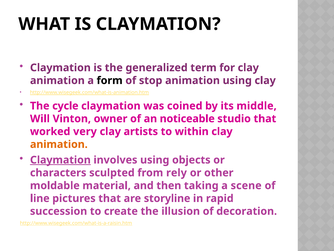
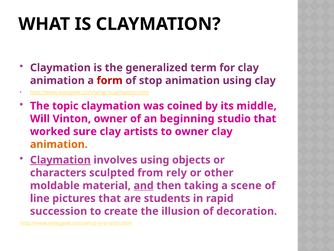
form colour: black -> red
cycle: cycle -> topic
noticeable: noticeable -> beginning
very: very -> sure
to within: within -> owner
and underline: none -> present
storyline: storyline -> students
